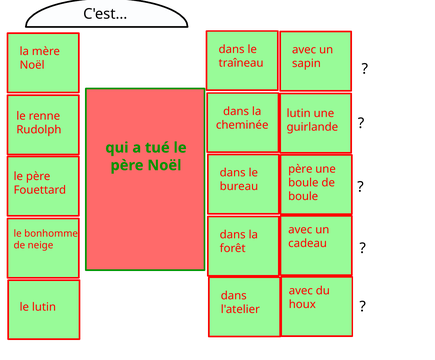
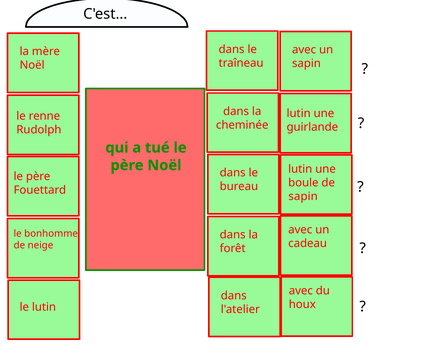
père at (300, 169): père -> lutin
boule at (303, 196): boule -> sapin
